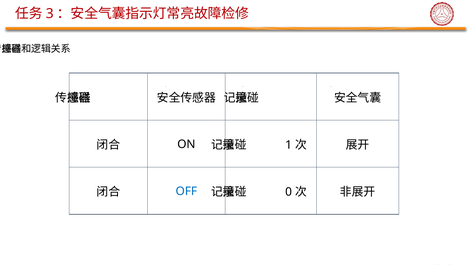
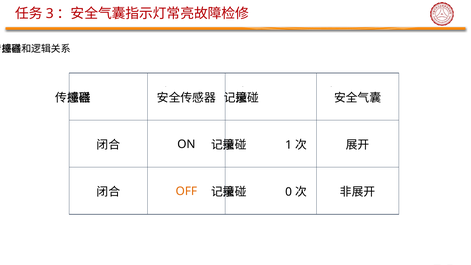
OFF colour: blue -> orange
